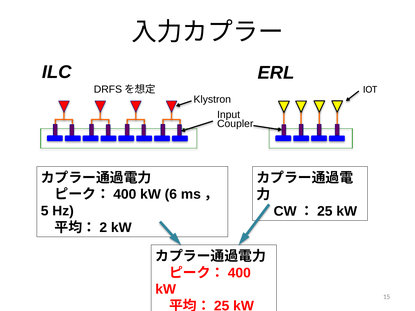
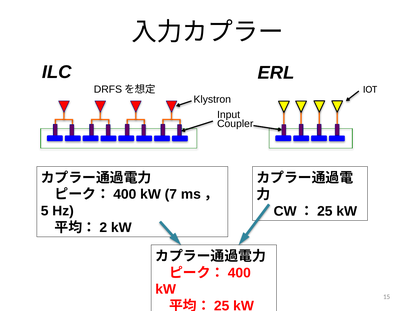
6: 6 -> 7
